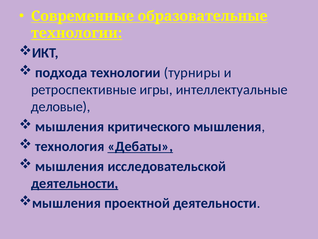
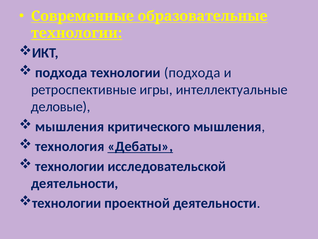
технологии турниры: турниры -> подхода
мышления at (70, 166): мышления -> технологии
деятельности at (75, 183) underline: present -> none
мышления at (67, 203): мышления -> технологии
